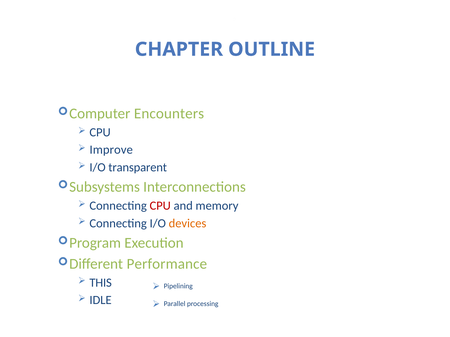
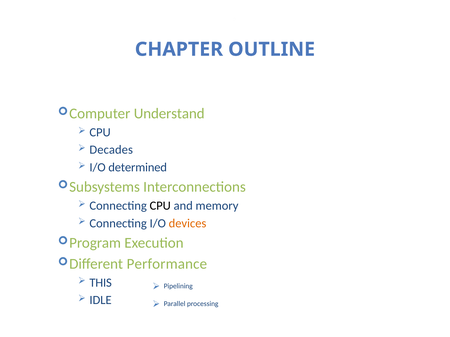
Encounters: Encounters -> Understand
Improve: Improve -> Decades
transparent: transparent -> determined
CPU at (160, 206) colour: red -> black
